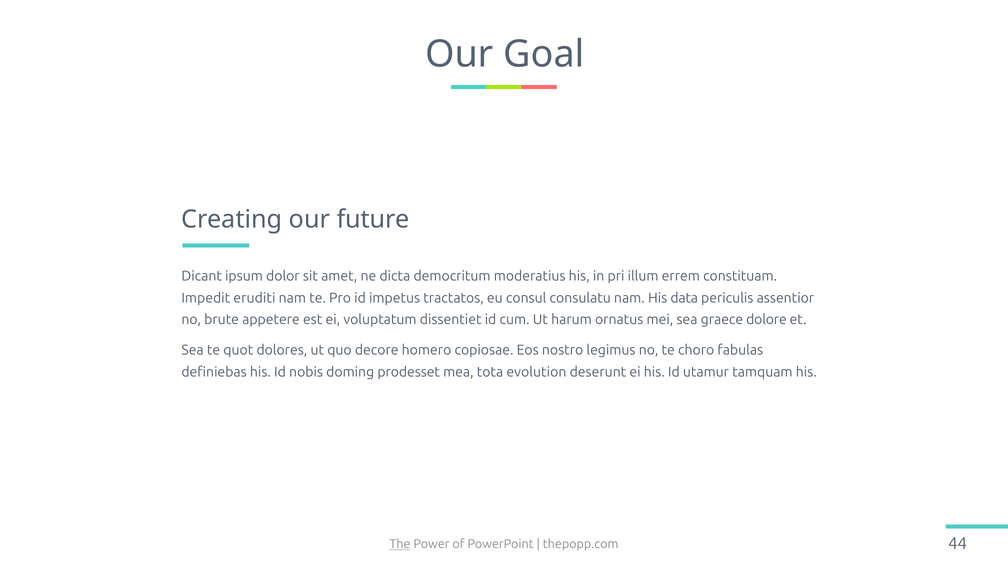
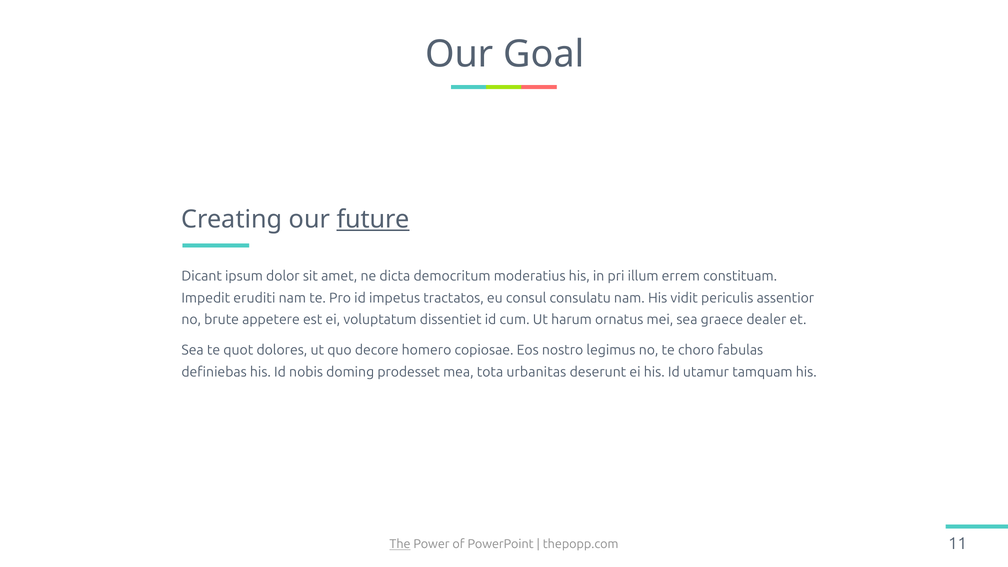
future underline: none -> present
data: data -> vidit
dolore: dolore -> dealer
evolution: evolution -> urbanitas
44: 44 -> 11
